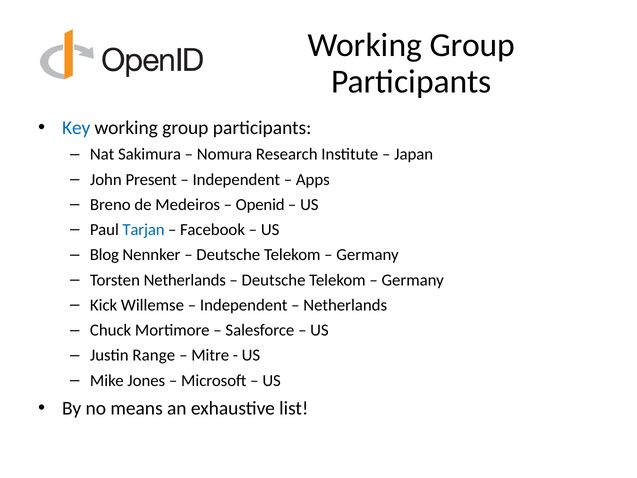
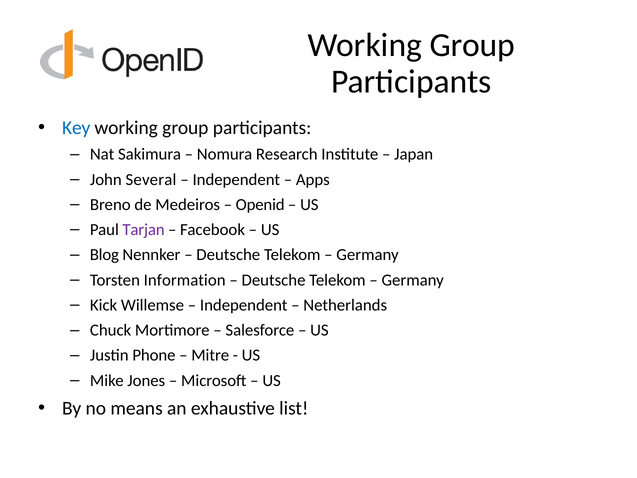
Present: Present -> Several
Tarjan colour: blue -> purple
Torsten Netherlands: Netherlands -> Information
Range: Range -> Phone
